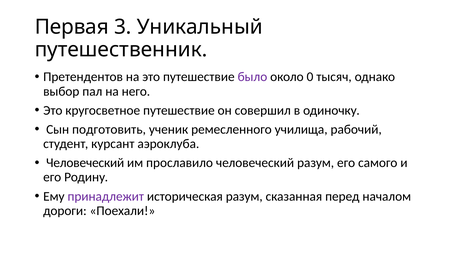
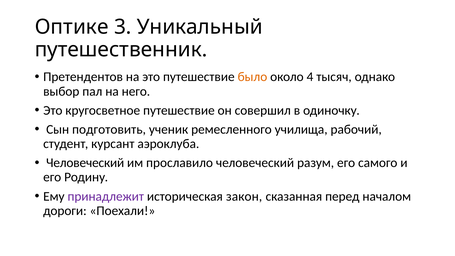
Первая: Первая -> Оптике
было colour: purple -> orange
0: 0 -> 4
историческая разум: разум -> закон
